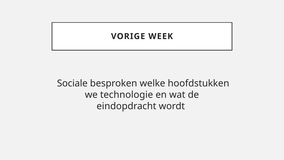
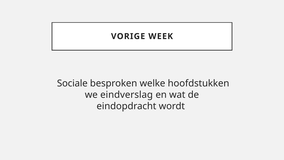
technologie: technologie -> eindverslag
